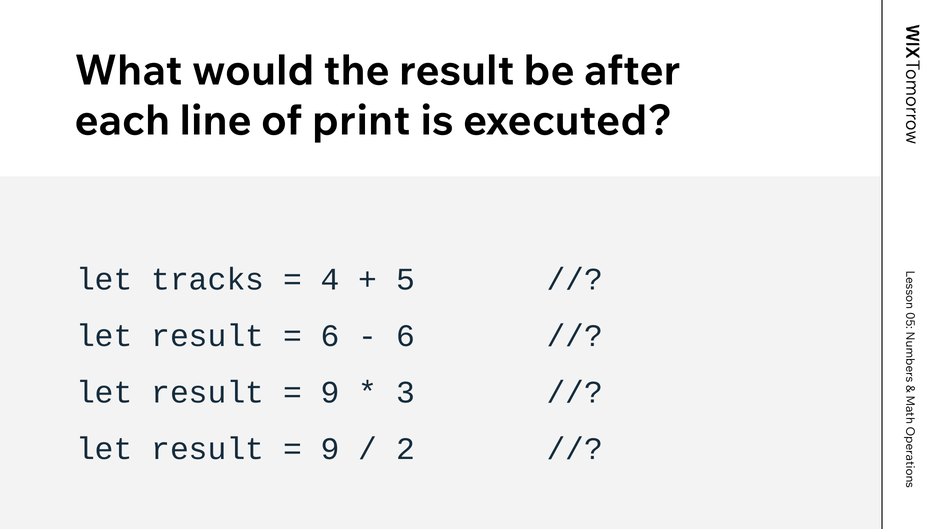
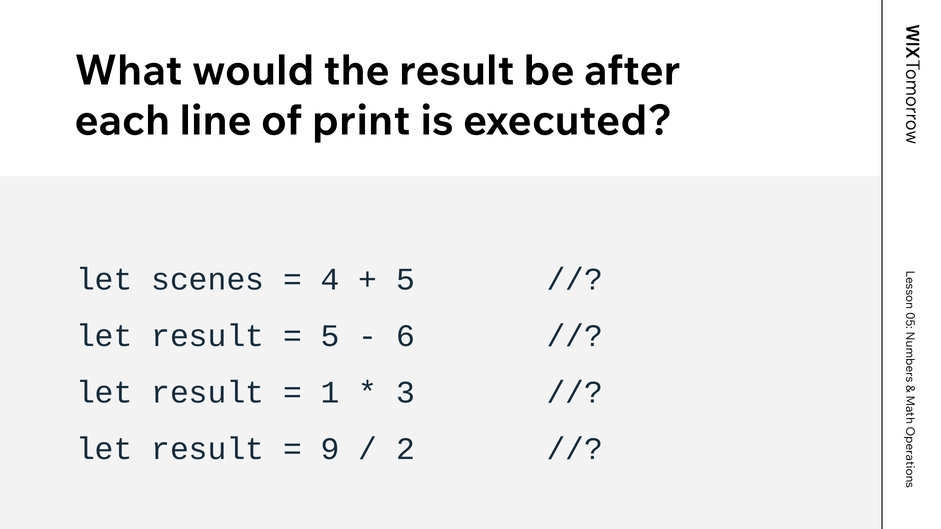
tracks: tracks -> scenes
6 at (330, 336): 6 -> 5
9 at (330, 393): 9 -> 1
